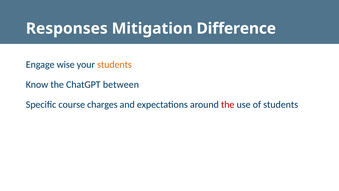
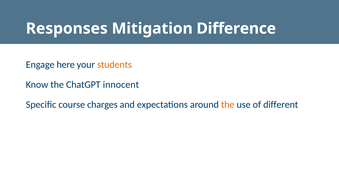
wise: wise -> here
between: between -> innocent
the at (228, 104) colour: red -> orange
of students: students -> different
